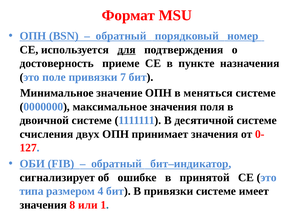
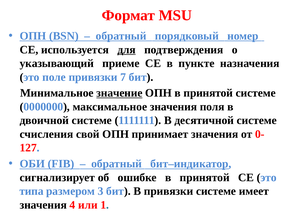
достоверность: достоверность -> указывающий
значение underline: none -> present
ОПН в меняться: меняться -> принятой
двух: двух -> свой
4: 4 -> 3
8: 8 -> 4
